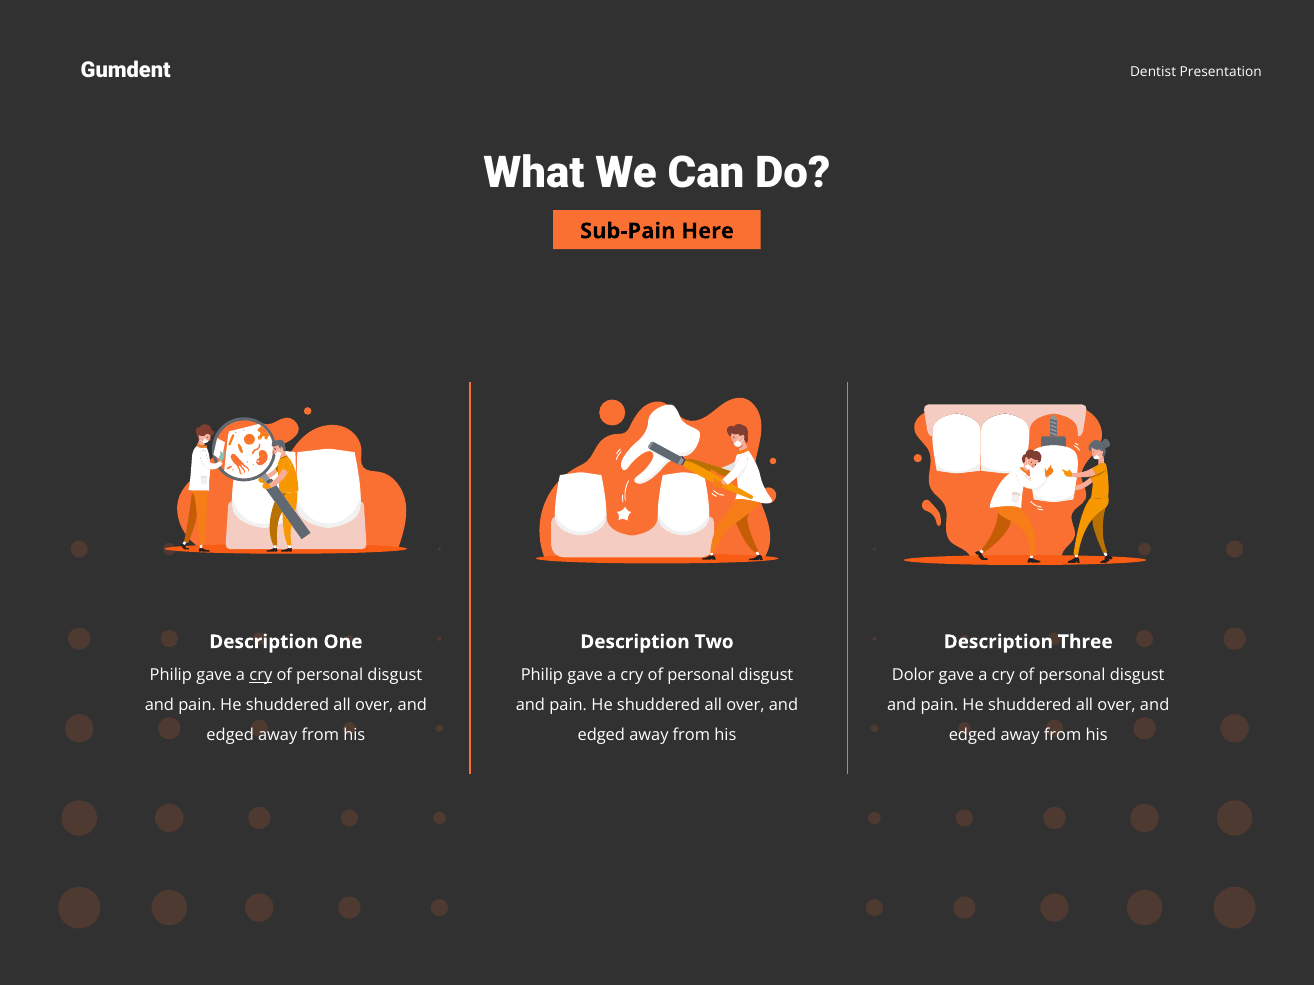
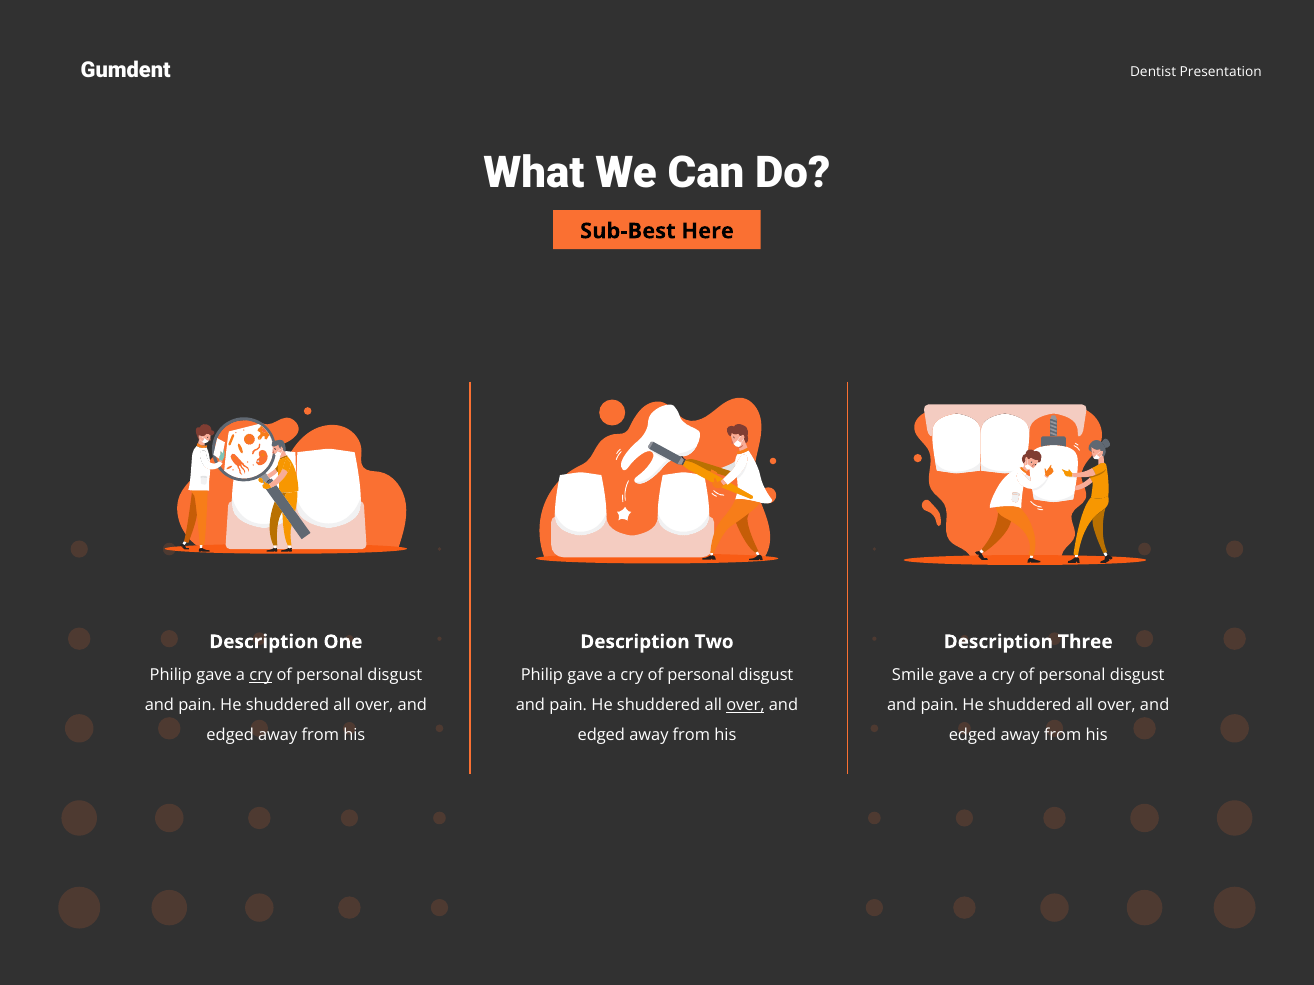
Sub-Pain: Sub-Pain -> Sub-Best
Dolor: Dolor -> Smile
over at (745, 705) underline: none -> present
